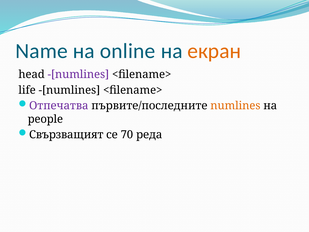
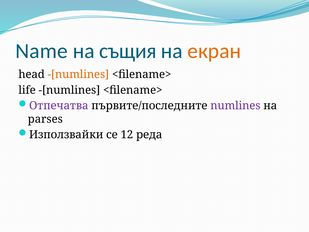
online: online -> същия
-[numlines at (78, 74) colour: purple -> orange
numlines colour: orange -> purple
people: people -> parses
Свързващият: Свързващият -> Използвайки
70: 70 -> 12
